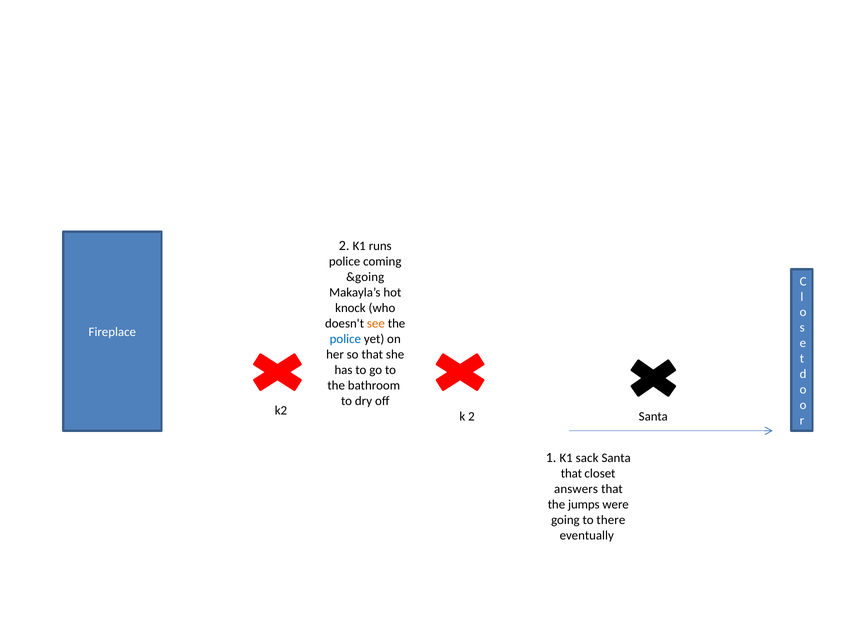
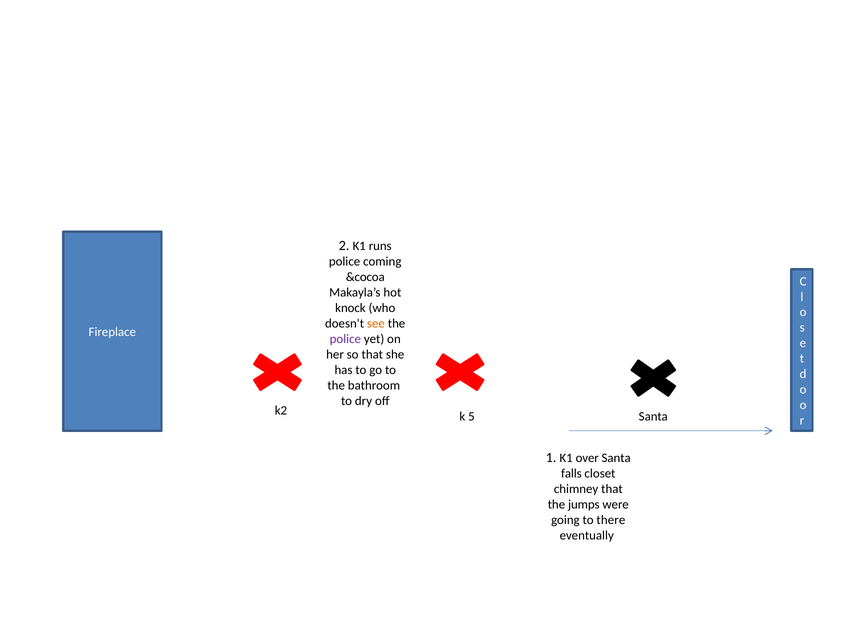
&going: &going -> &cocoa
police at (345, 339) colour: blue -> purple
k 2: 2 -> 5
sack: sack -> over
that at (571, 474): that -> falls
answers: answers -> chimney
